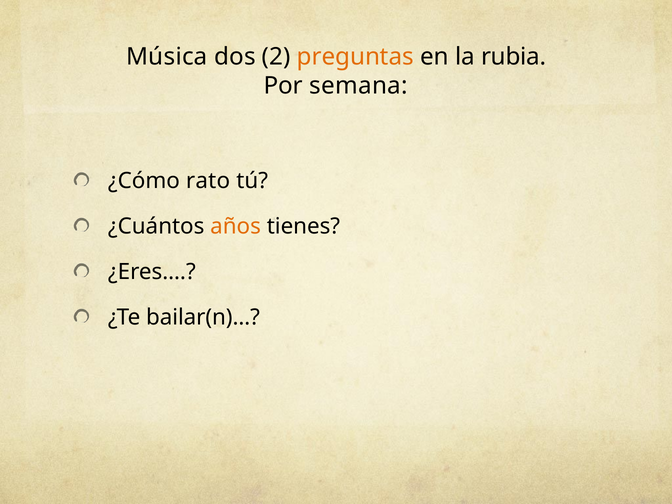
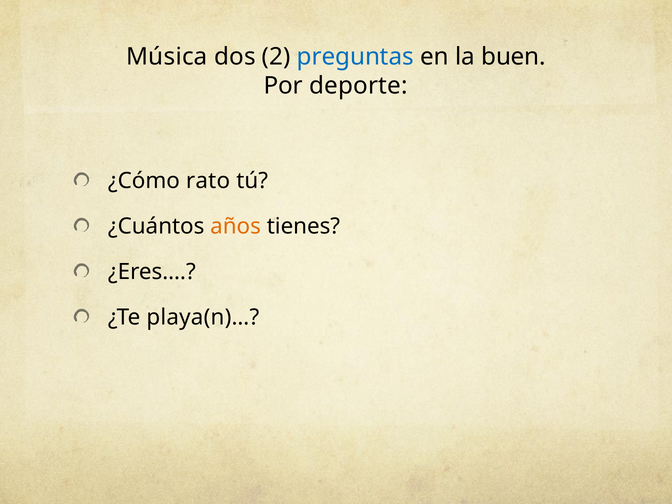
preguntas colour: orange -> blue
rubia: rubia -> buen
semana: semana -> deporte
bailar(n)…: bailar(n)… -> playa(n)…
